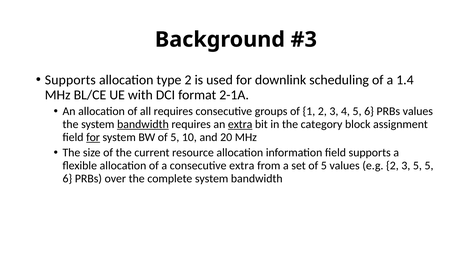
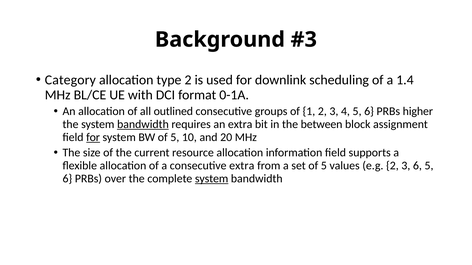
Supports at (70, 80): Supports -> Category
2-1A: 2-1A -> 0-1A
all requires: requires -> outlined
PRBs values: values -> higher
extra at (240, 125) underline: present -> none
category: category -> between
3 5: 5 -> 6
system at (212, 179) underline: none -> present
